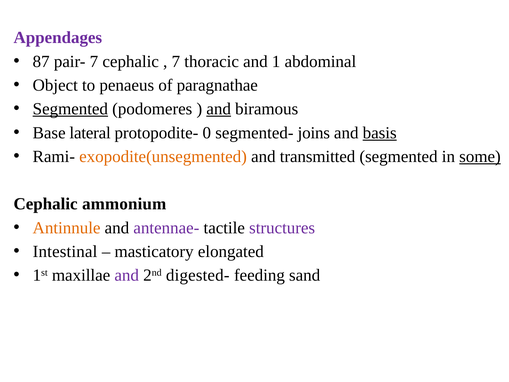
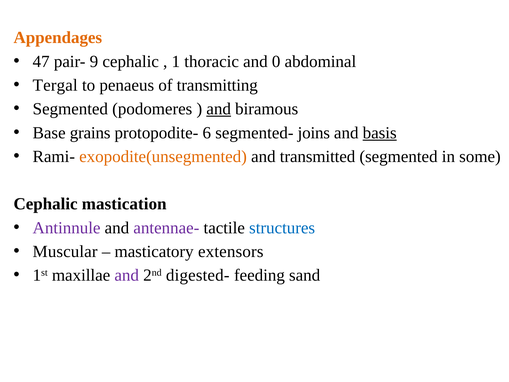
Appendages colour: purple -> orange
87: 87 -> 47
pair- 7: 7 -> 9
7 at (176, 61): 7 -> 1
1: 1 -> 0
Object: Object -> Tergal
paragnathae: paragnathae -> transmitting
Segmented at (70, 109) underline: present -> none
lateral: lateral -> grains
0: 0 -> 6
some underline: present -> none
ammonium: ammonium -> mastication
Antinnule colour: orange -> purple
structures colour: purple -> blue
Intestinal: Intestinal -> Muscular
elongated: elongated -> extensors
